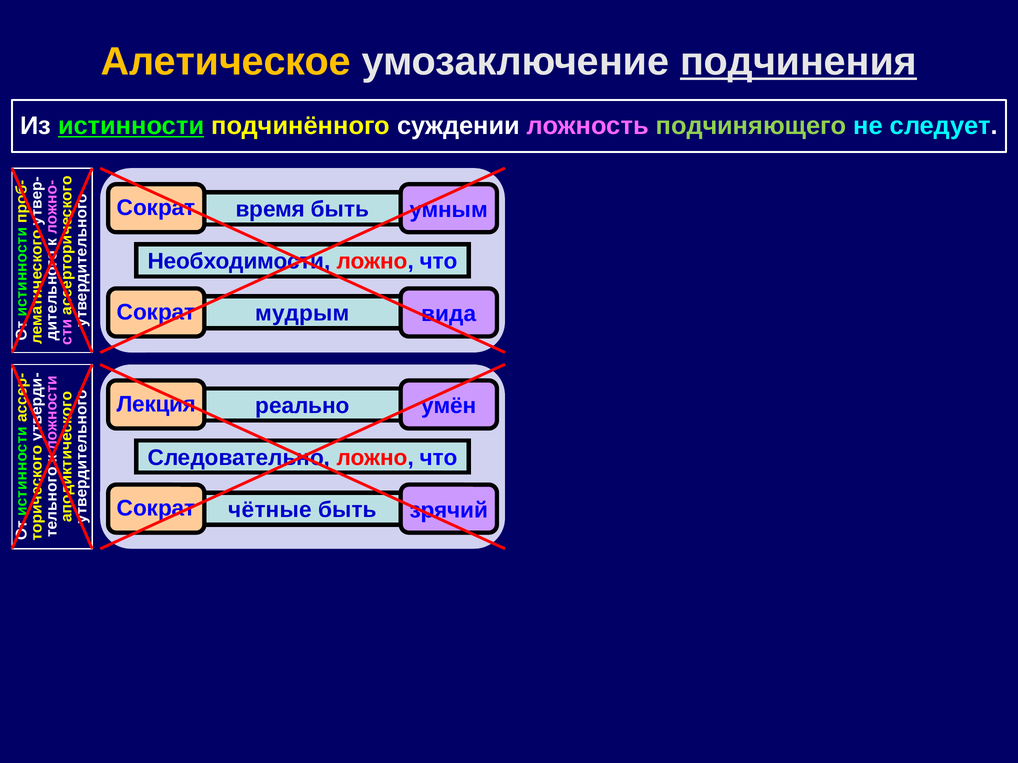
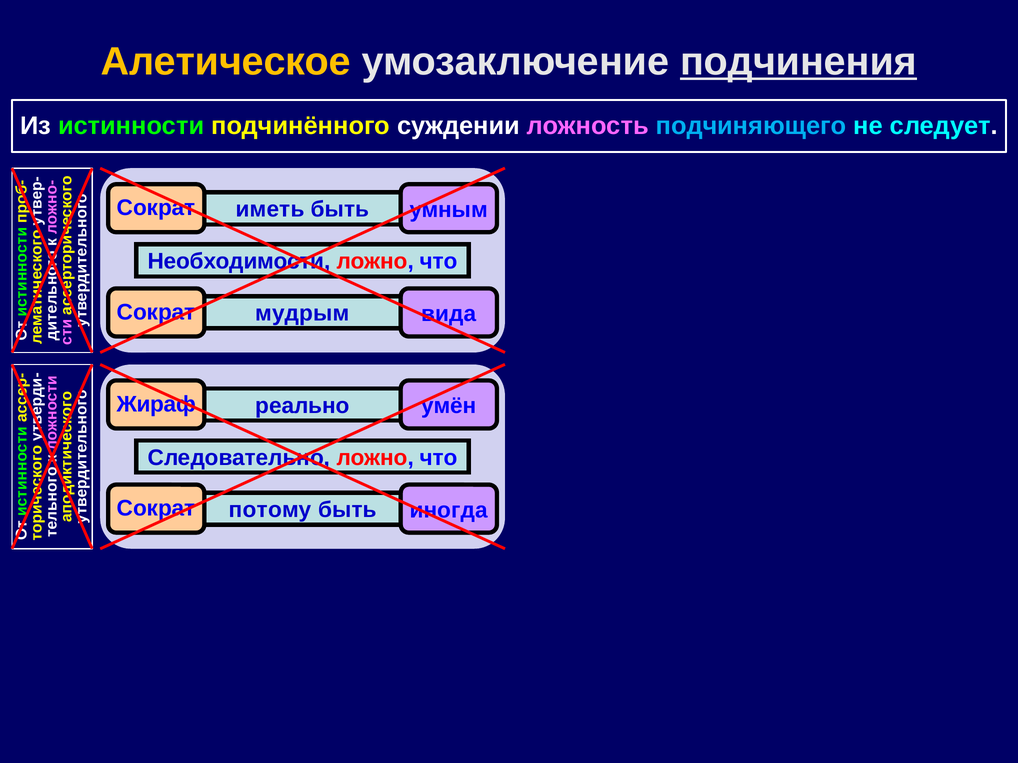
истинности underline: present -> none
подчиняющего colour: light green -> light blue
время: время -> иметь
Лекция: Лекция -> Жираф
чётные: чётные -> потому
зрячий: зрячий -> иногда
